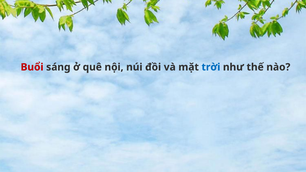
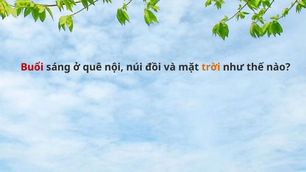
trời colour: blue -> orange
